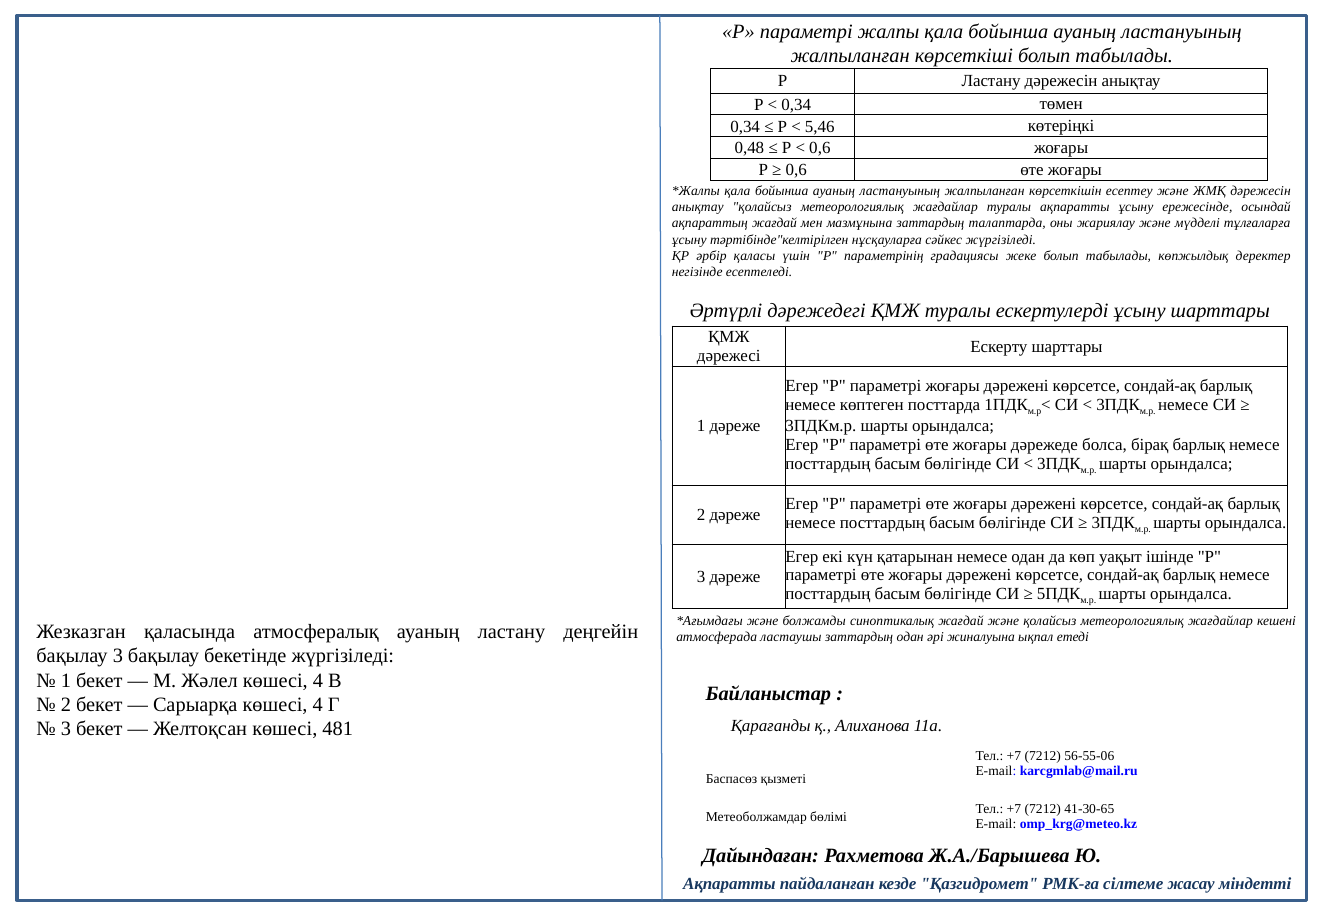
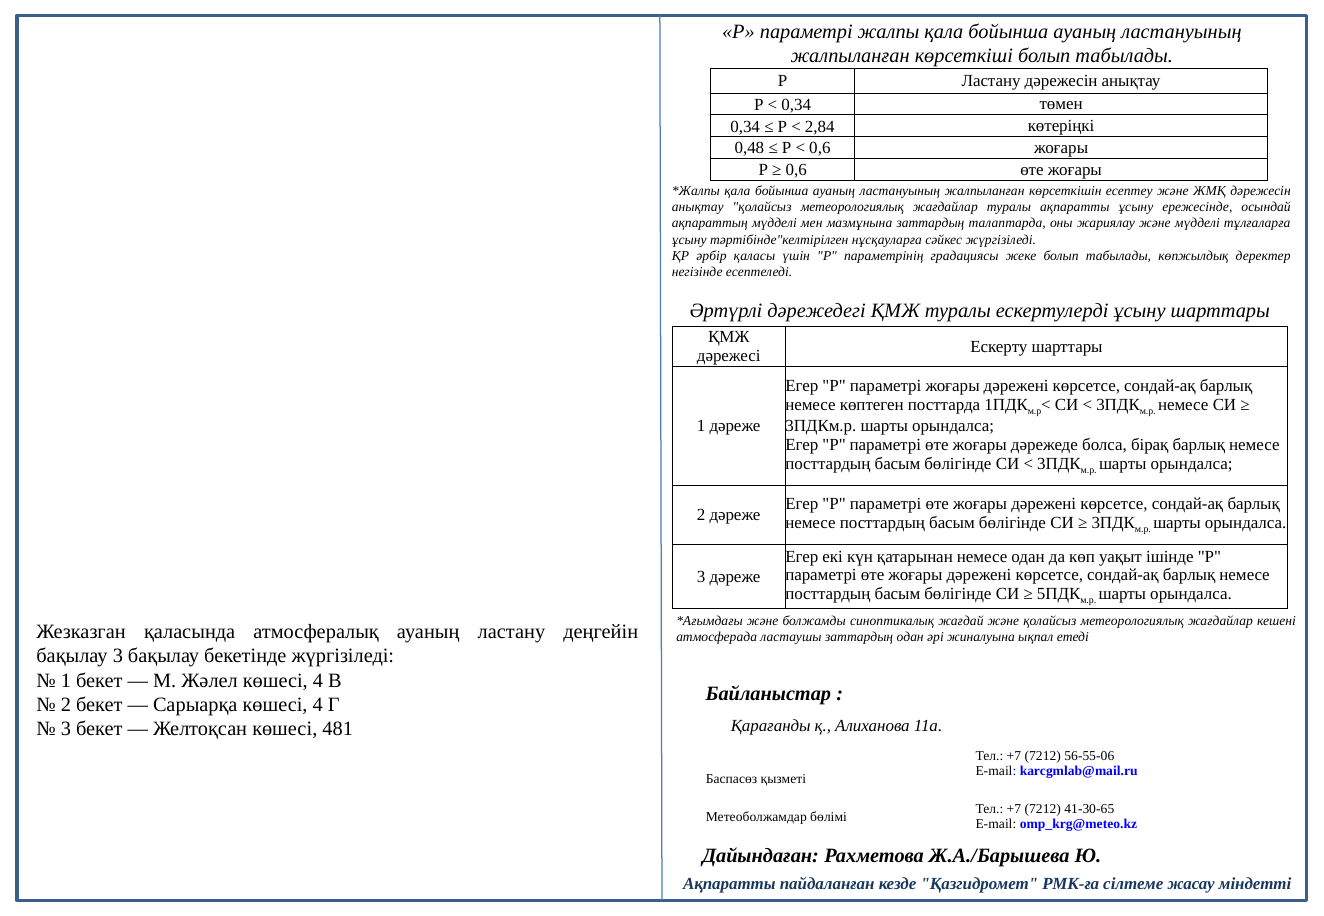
5,46: 5,46 -> 2,84
ақпараттың жағдай: жағдай -> мүдделі
